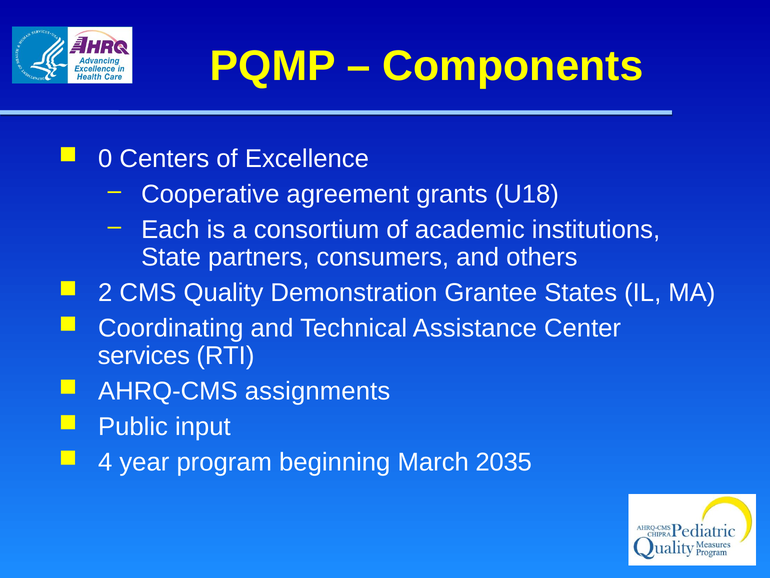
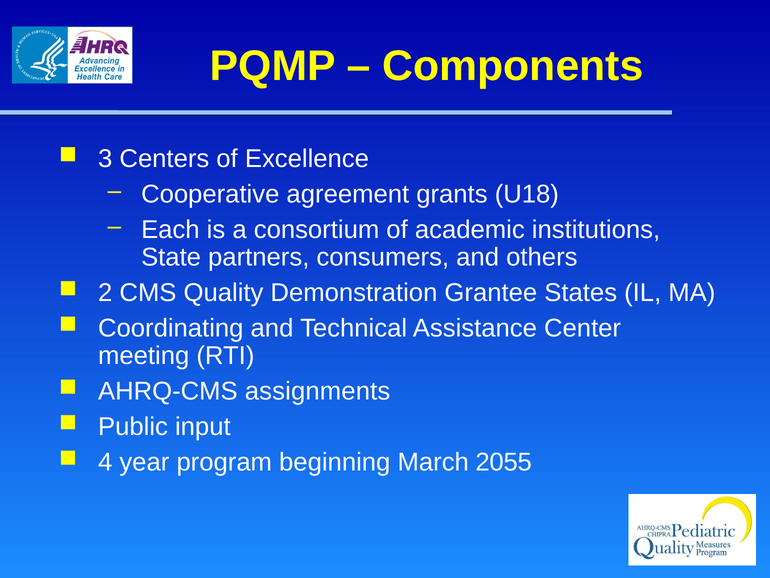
0: 0 -> 3
services: services -> meeting
2035: 2035 -> 2055
